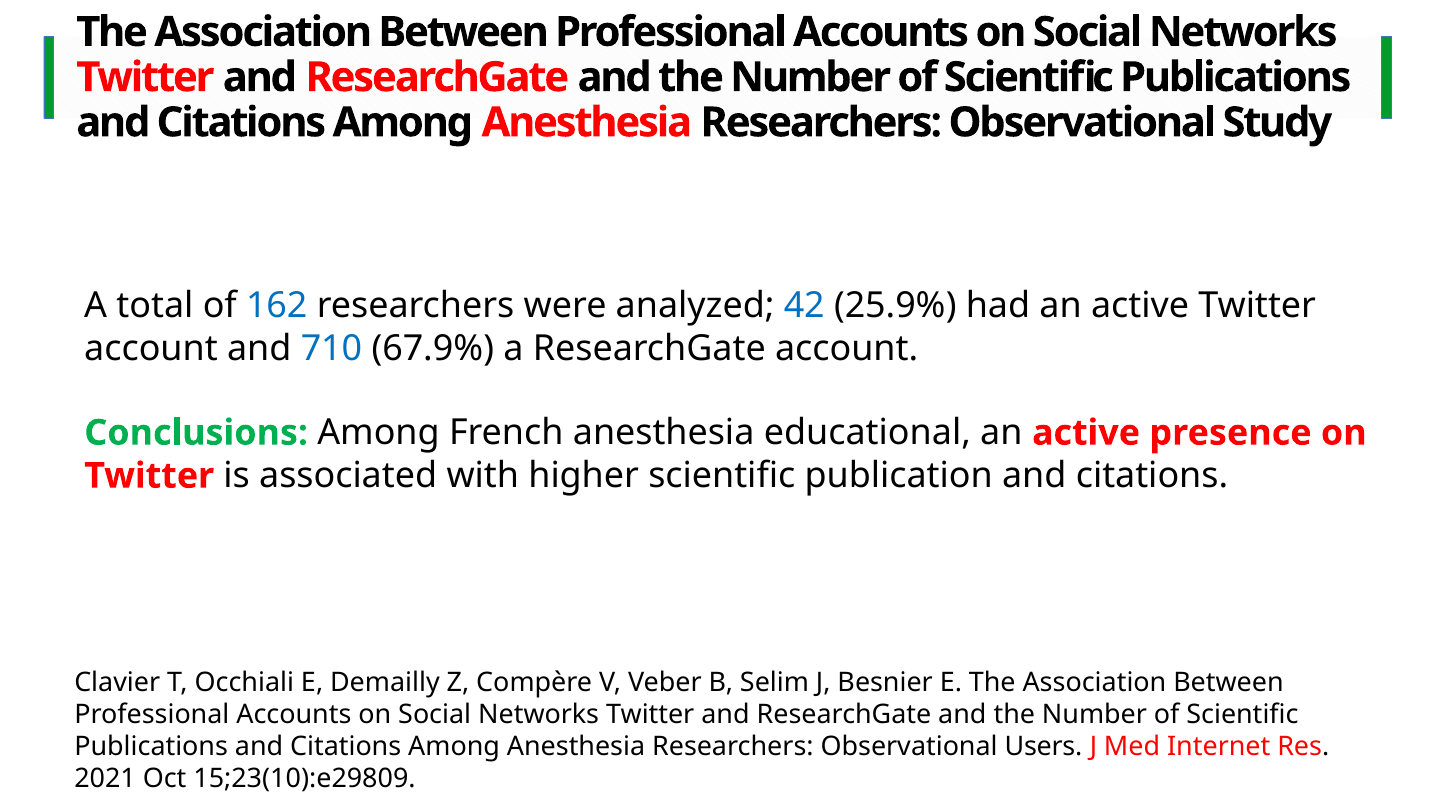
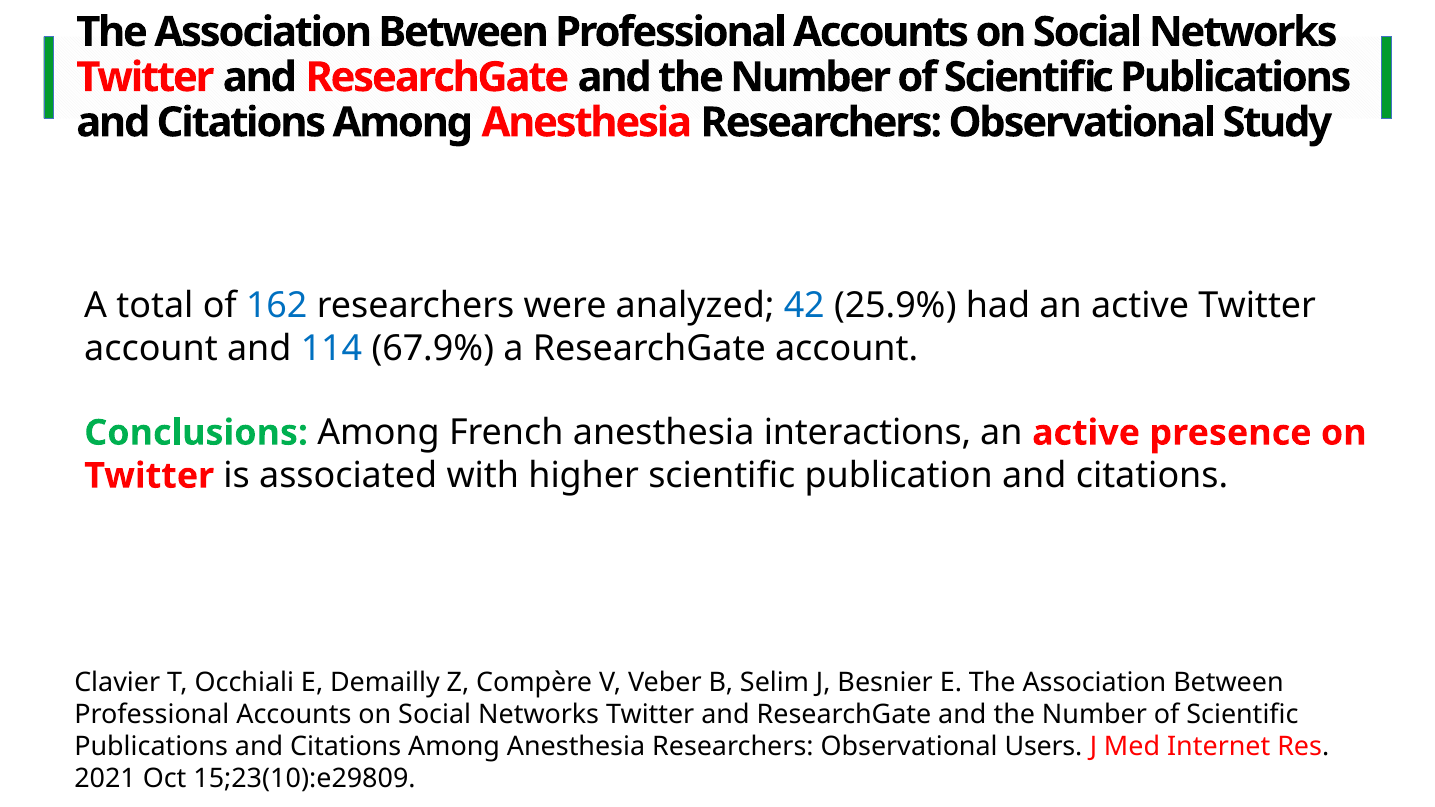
710: 710 -> 114
educational: educational -> interactions
